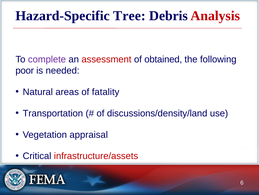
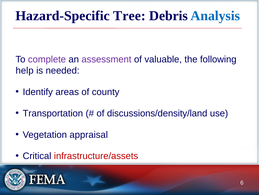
Analysis colour: red -> blue
assessment colour: red -> purple
obtained: obtained -> valuable
poor: poor -> help
Natural: Natural -> Identify
fatality: fatality -> county
